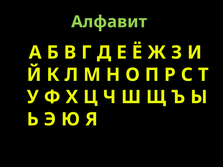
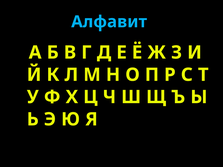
Алфавит colour: light green -> light blue
